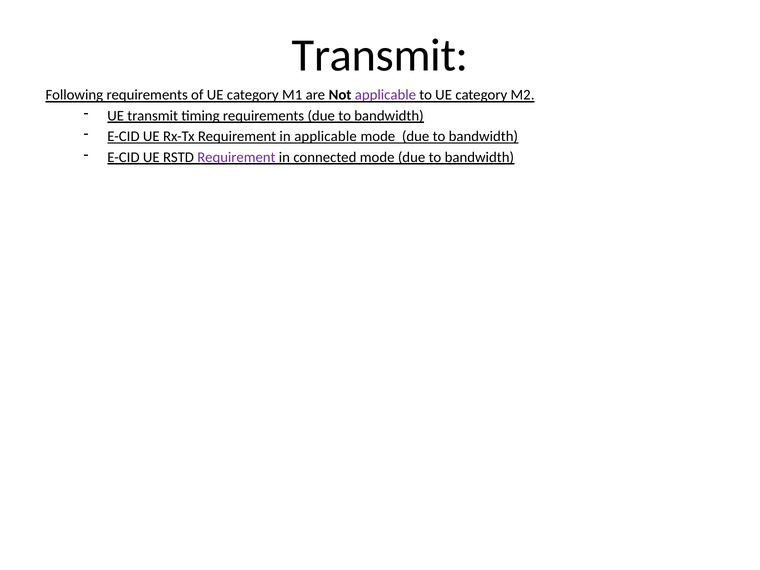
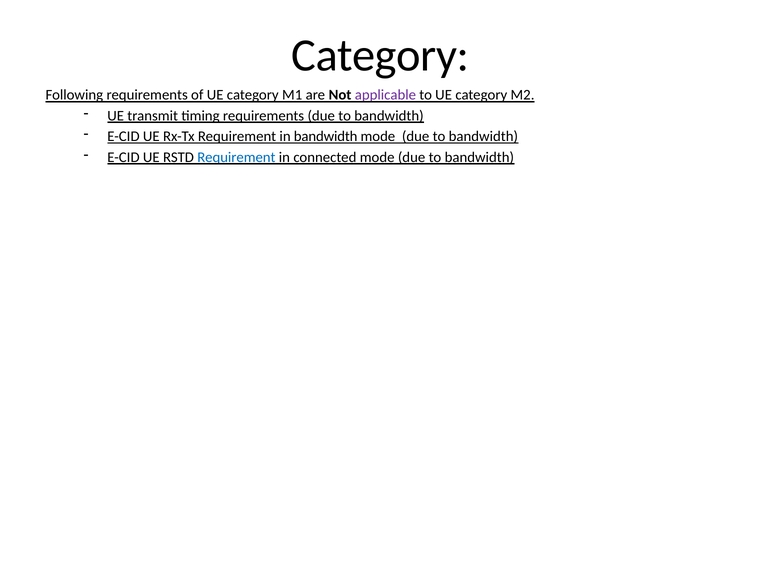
Transmit at (380, 55): Transmit -> Category
in applicable: applicable -> bandwidth
Requirement at (236, 157) colour: purple -> blue
